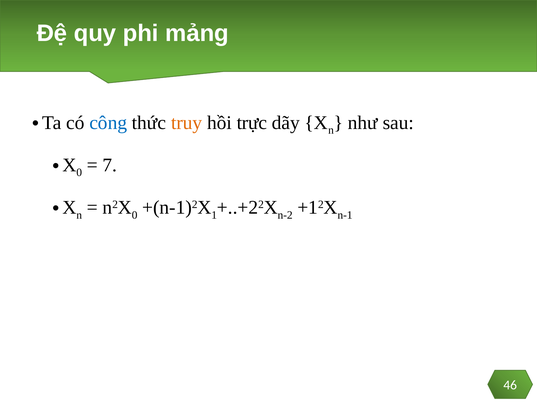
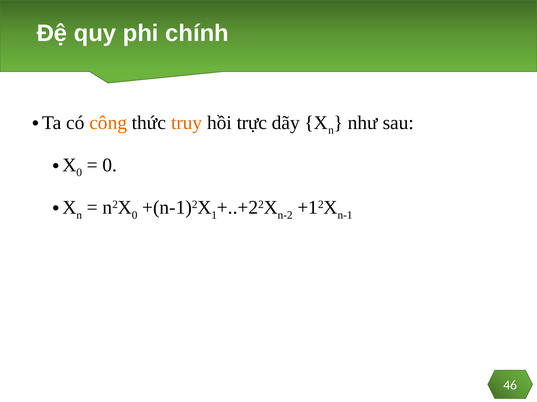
mảng: mảng -> chính
công colour: blue -> orange
7 at (110, 165): 7 -> 0
